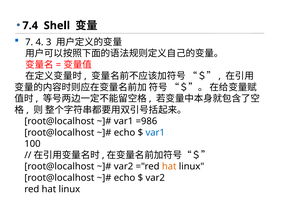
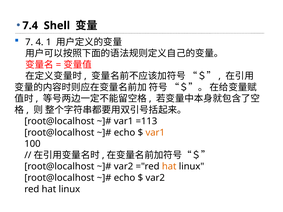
3: 3 -> 1
=986: =986 -> =113
var1 at (155, 133) colour: blue -> orange
